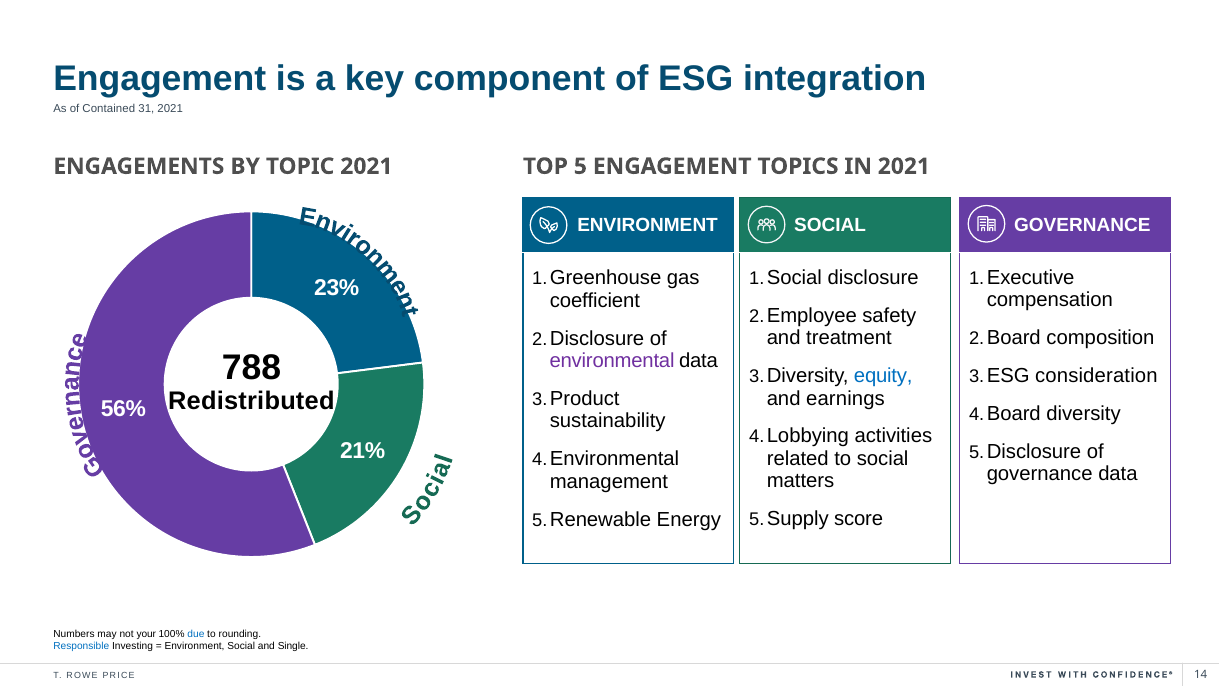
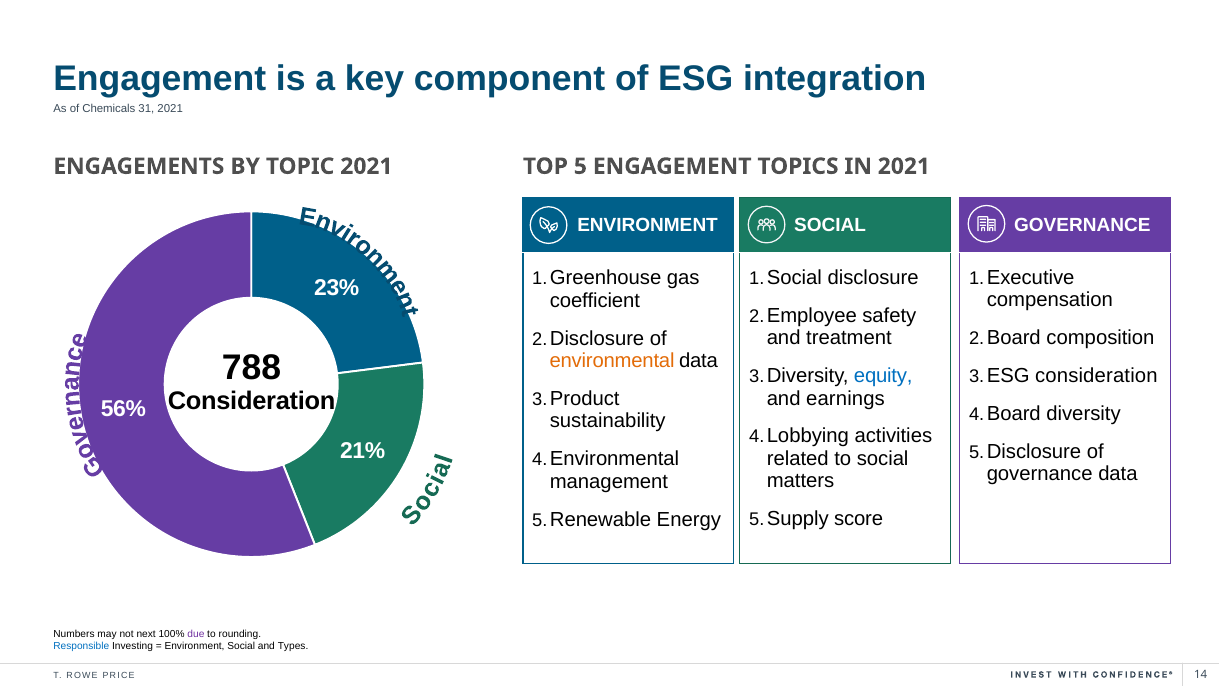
Contained: Contained -> Chemicals
environmental colour: purple -> orange
Redistributed at (251, 401): Redistributed -> Consideration
your: your -> next
due colour: blue -> purple
Single: Single -> Types
